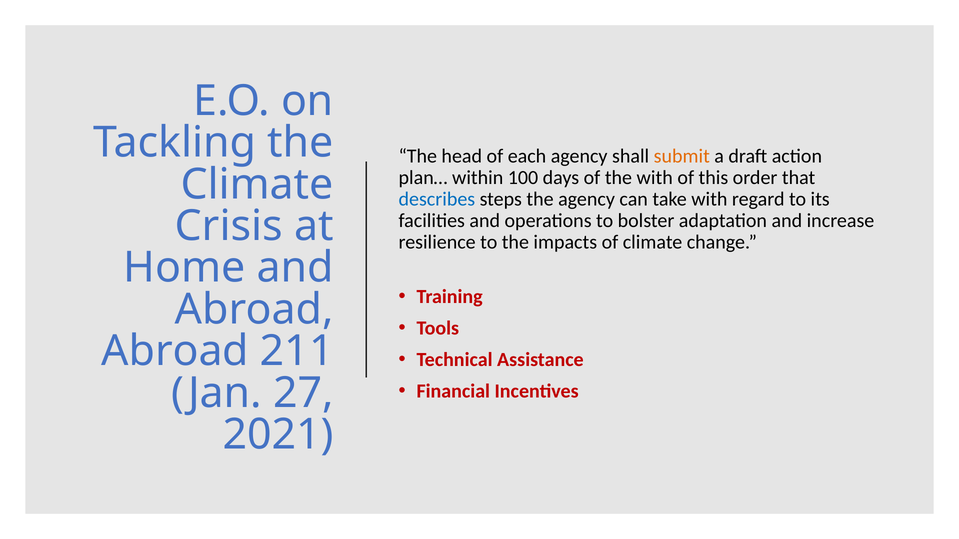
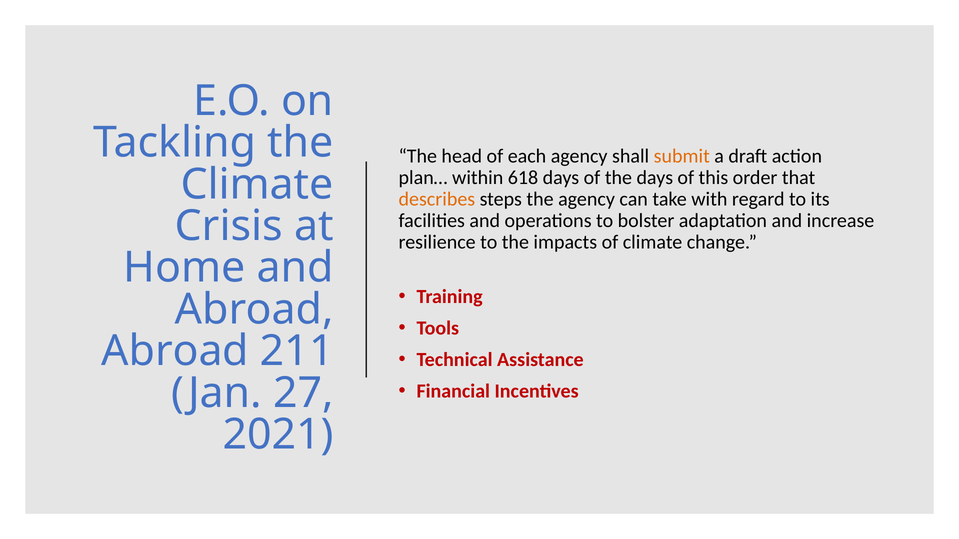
100: 100 -> 618
the with: with -> days
describes colour: blue -> orange
